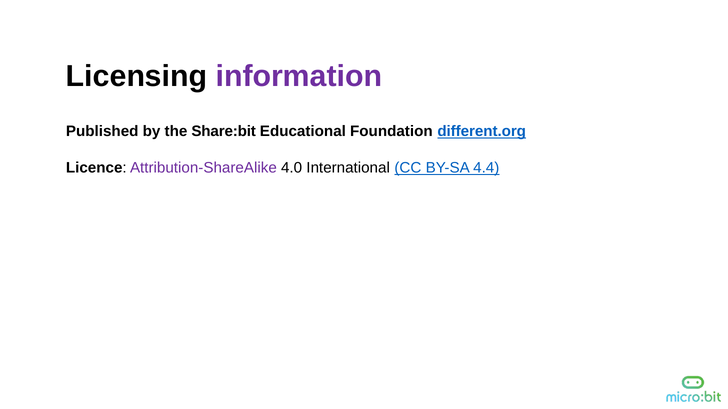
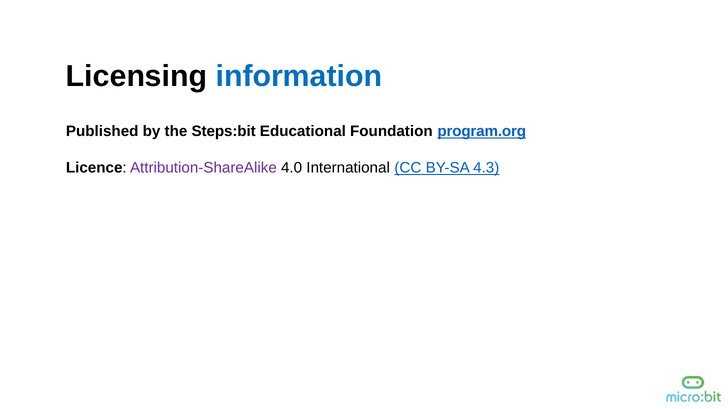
information colour: purple -> blue
Share:bit: Share:bit -> Steps:bit
different.org: different.org -> program.org
4.4: 4.4 -> 4.3
